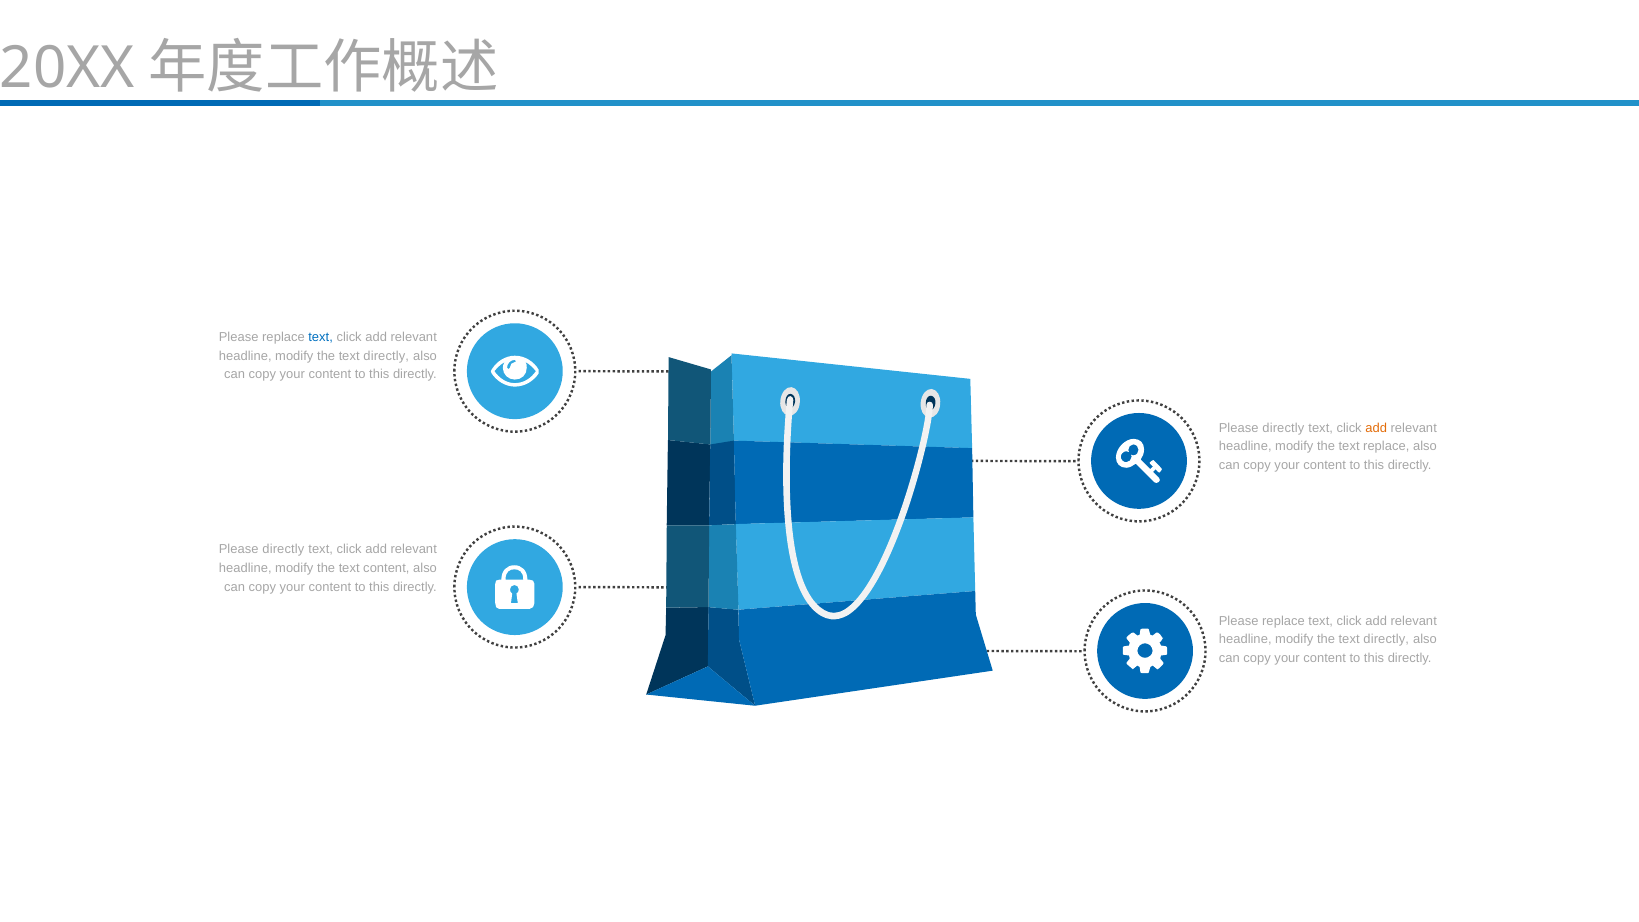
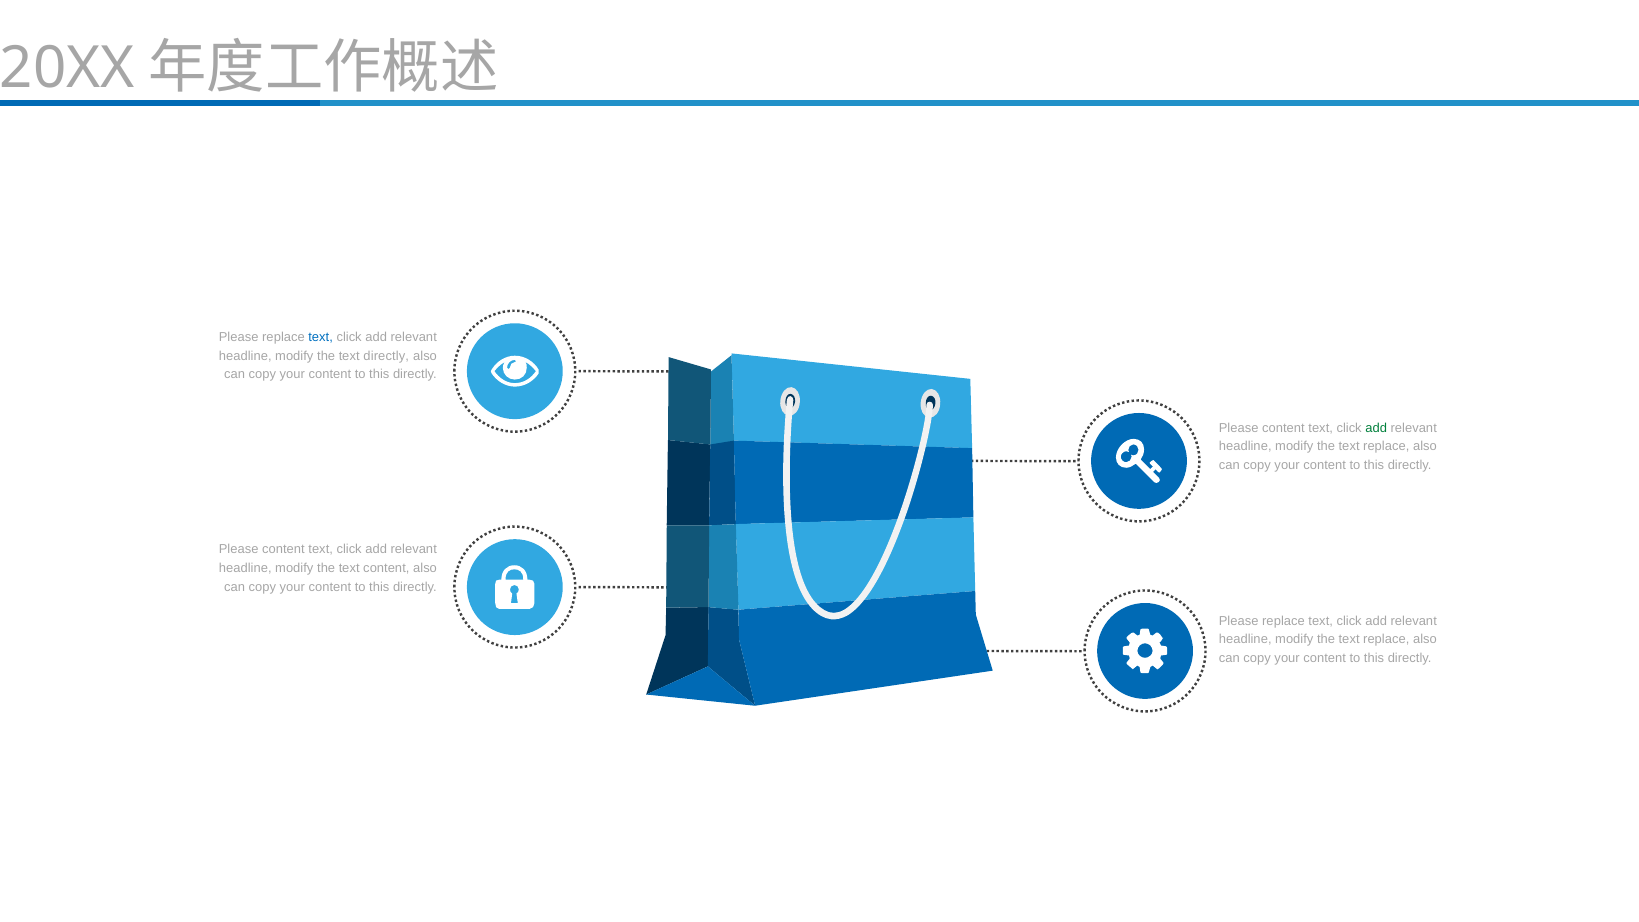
directly at (1283, 428): directly -> content
add at (1376, 428) colour: orange -> green
directly at (283, 550): directly -> content
directly at (1386, 640): directly -> replace
